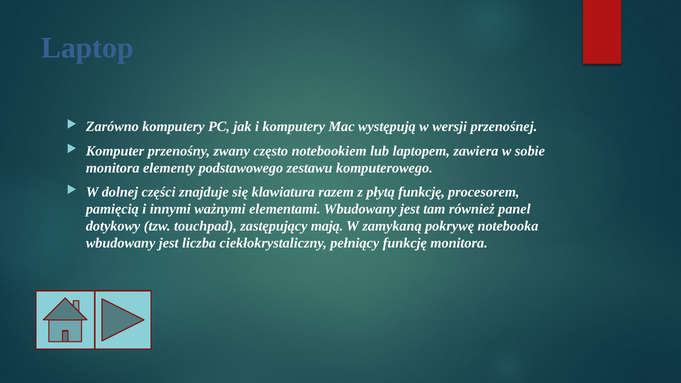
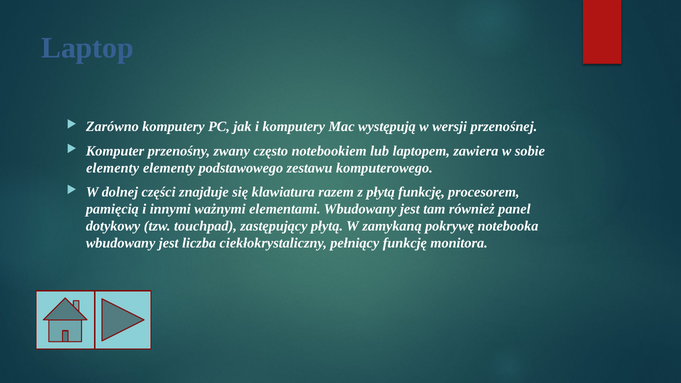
monitora at (113, 168): monitora -> elementy
zastępujący mają: mają -> płytą
